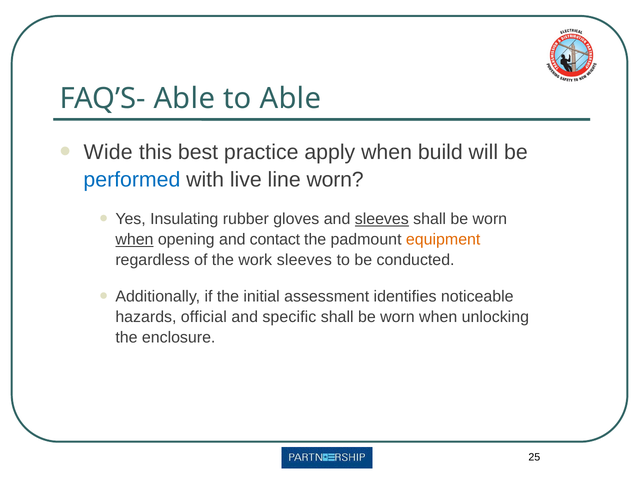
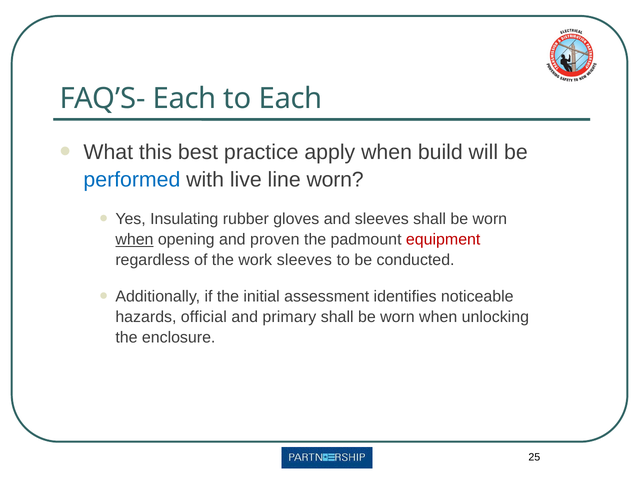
FAQ’S- Able: Able -> Each
to Able: Able -> Each
Wide: Wide -> What
sleeves at (382, 219) underline: present -> none
contact: contact -> proven
equipment colour: orange -> red
specific: specific -> primary
